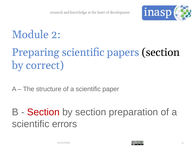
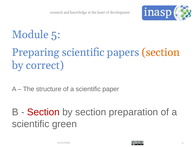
2: 2 -> 5
section at (161, 52) colour: black -> orange
errors: errors -> green
